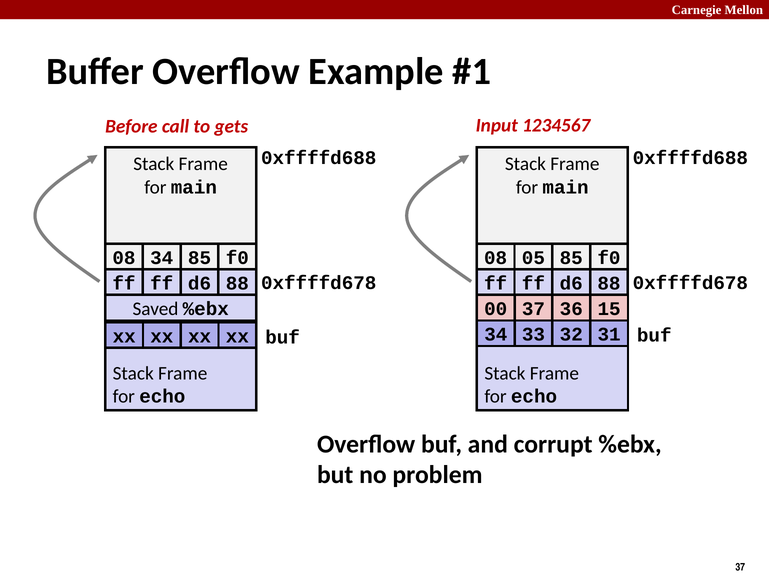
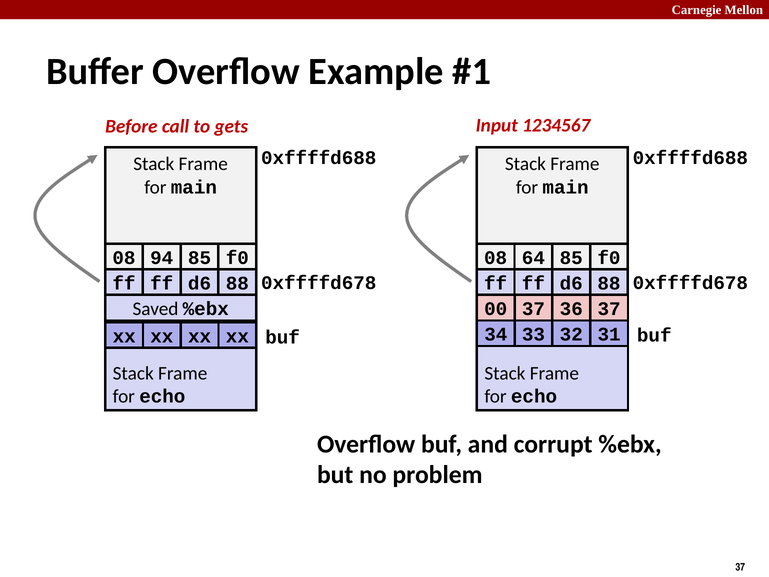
08 34: 34 -> 94
05: 05 -> 64
36 15: 15 -> 37
